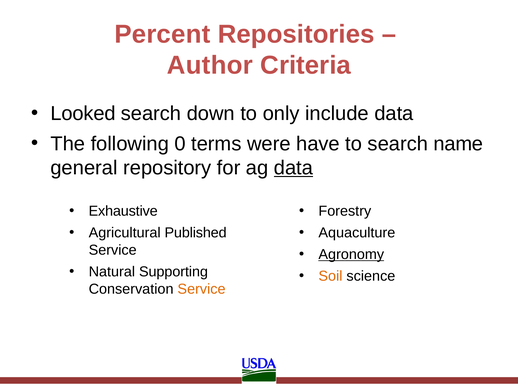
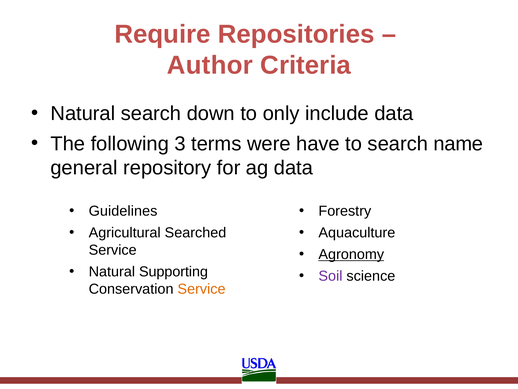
Percent: Percent -> Require
Looked at (83, 113): Looked -> Natural
0: 0 -> 3
data at (293, 168) underline: present -> none
Exhaustive: Exhaustive -> Guidelines
Published: Published -> Searched
Soil colour: orange -> purple
